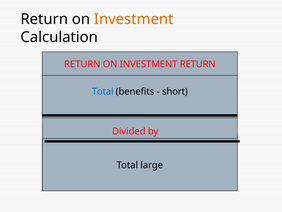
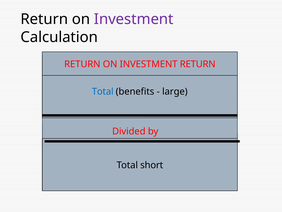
Investment at (134, 19) colour: orange -> purple
short: short -> large
large: large -> short
